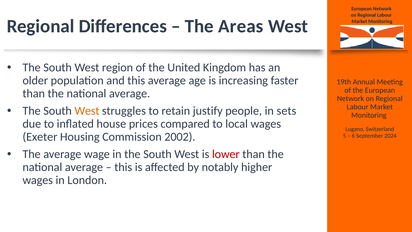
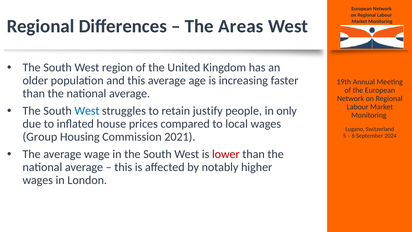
West at (87, 111) colour: orange -> blue
sets: sets -> only
Exeter: Exeter -> Group
2002: 2002 -> 2021
